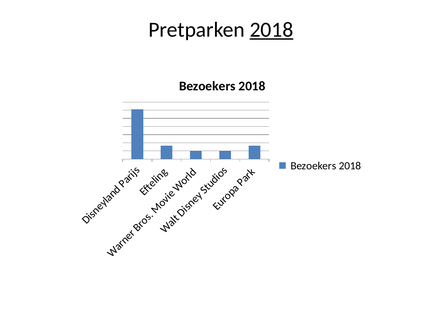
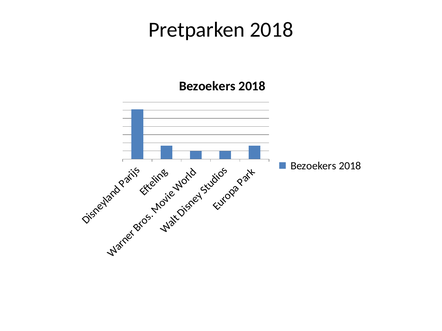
2018 at (271, 30) underline: present -> none
